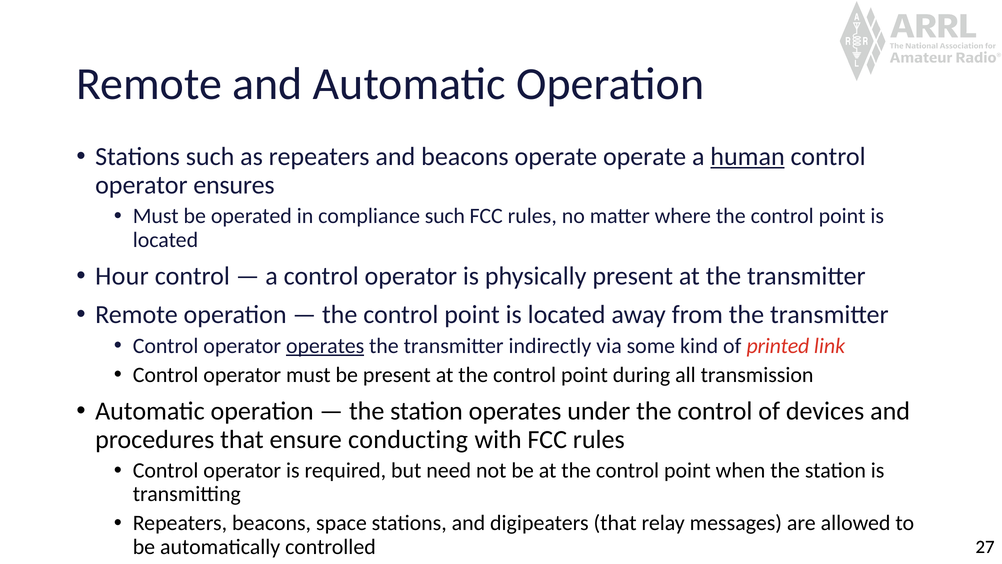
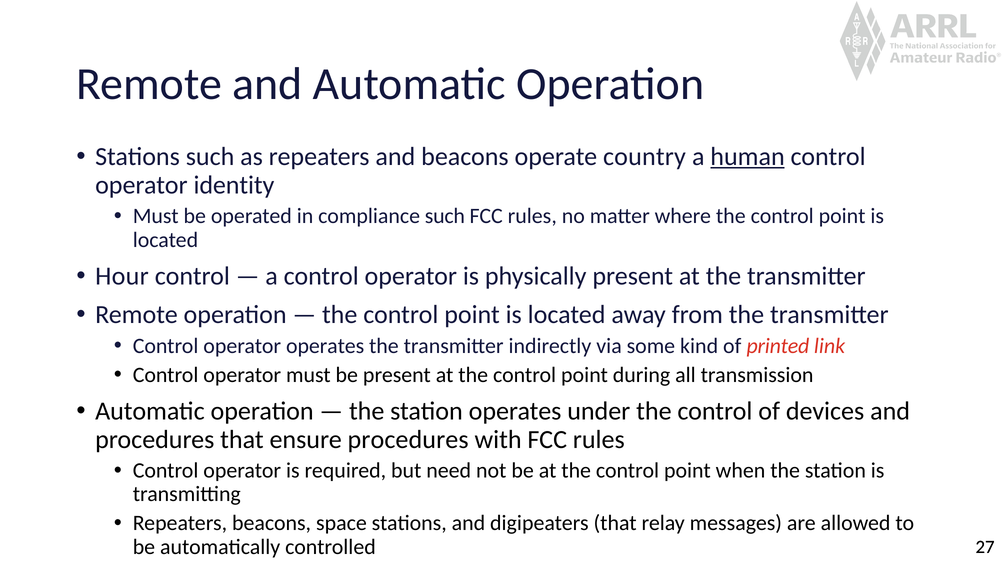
operate operate: operate -> country
ensures: ensures -> identity
operates at (325, 346) underline: present -> none
ensure conducting: conducting -> procedures
